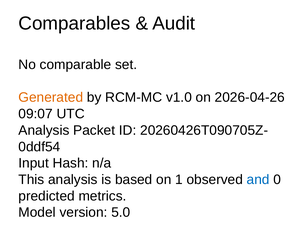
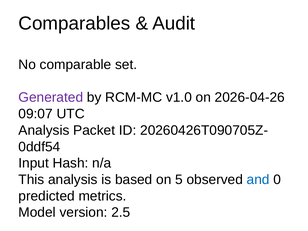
Generated colour: orange -> purple
1: 1 -> 5
5.0: 5.0 -> 2.5
